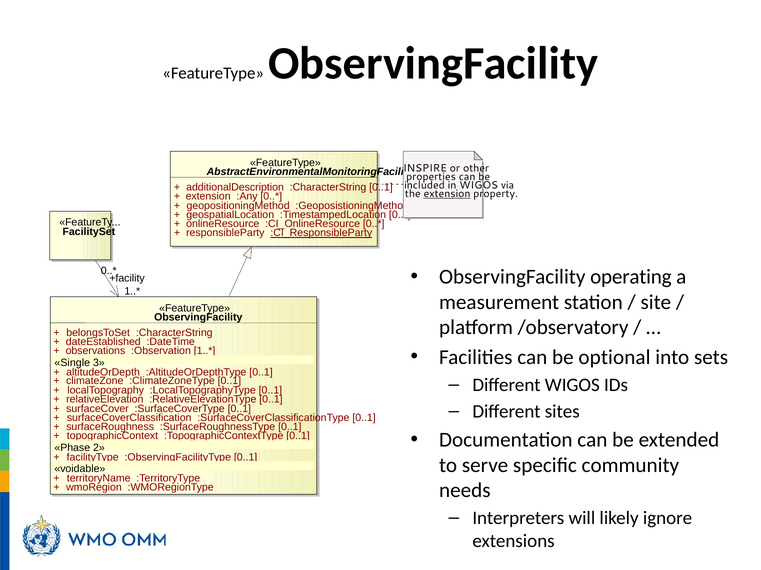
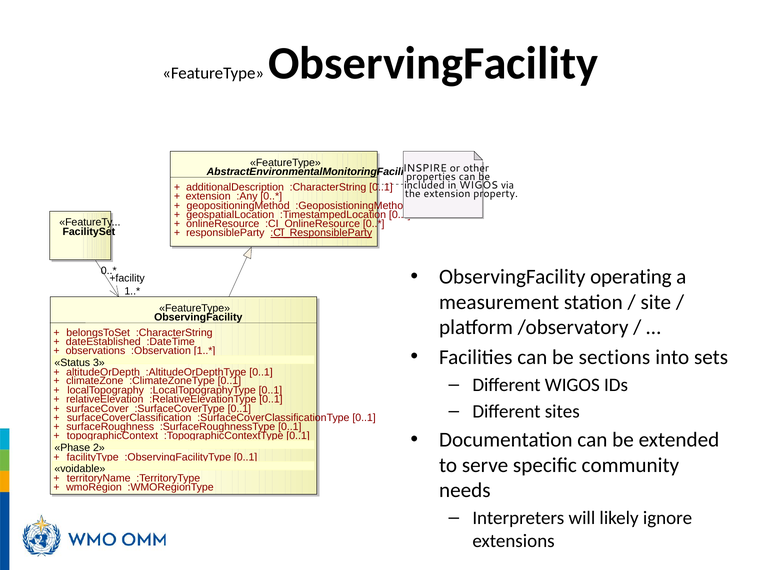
extension at (447, 194) underline: present -> none
optional: optional -> sections
Single: Single -> Status
